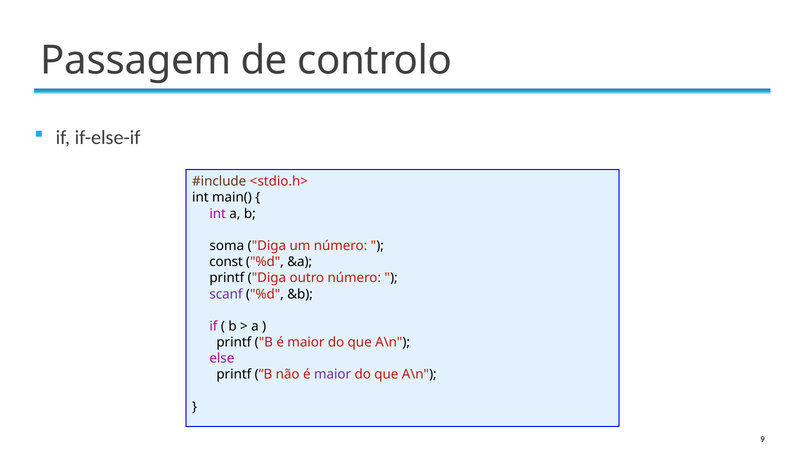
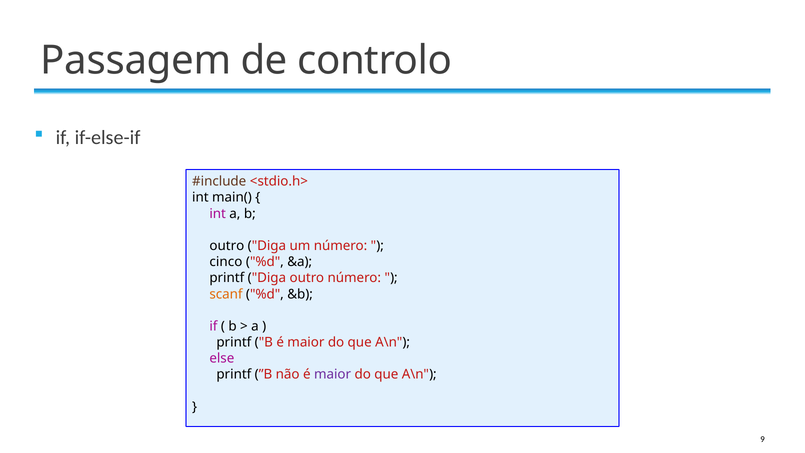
soma at (227, 246): soma -> outro
const: const -> cinco
scanf colour: purple -> orange
